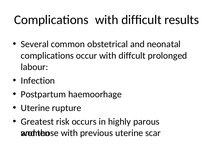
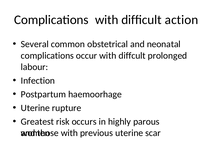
results: results -> action
